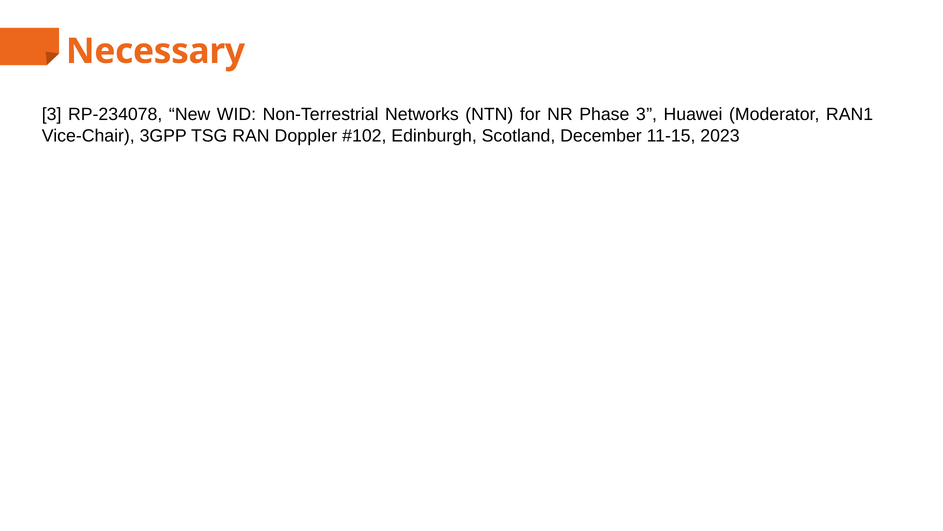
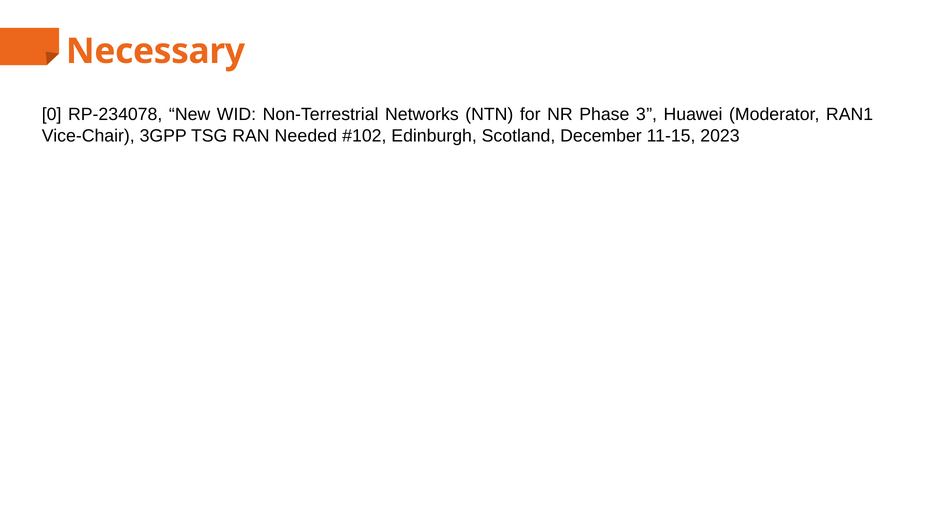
3 at (52, 115): 3 -> 0
Doppler: Doppler -> Needed
